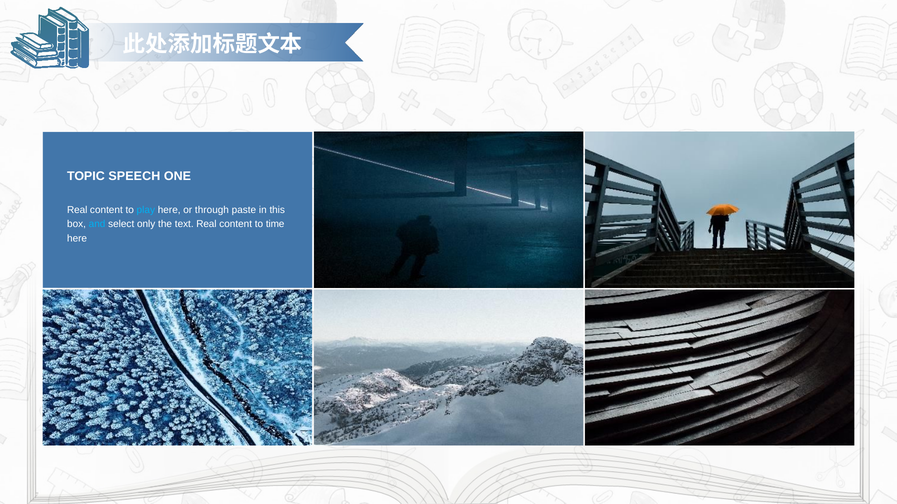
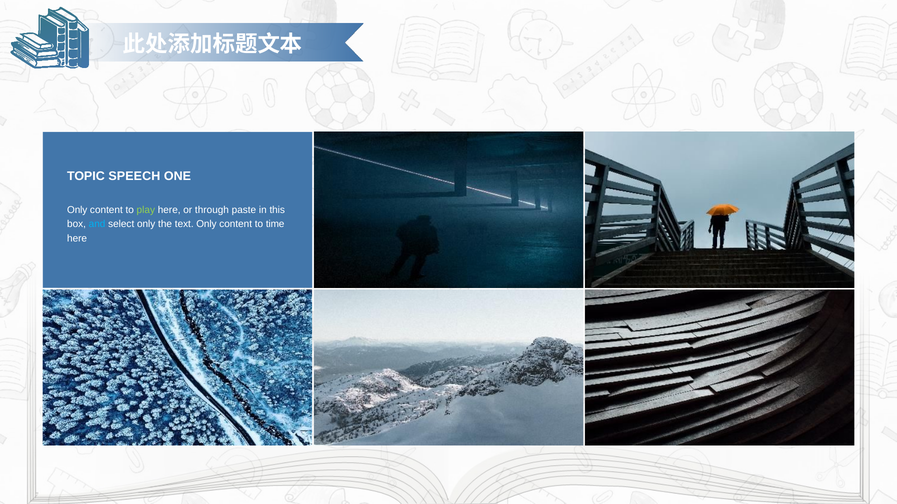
Real at (77, 210): Real -> Only
play colour: light blue -> light green
text Real: Real -> Only
